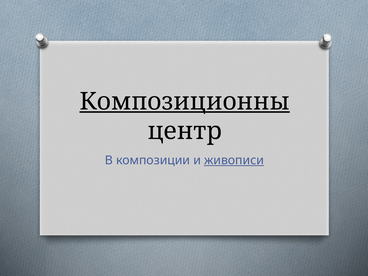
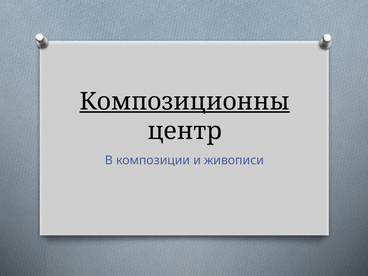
живописи underline: present -> none
